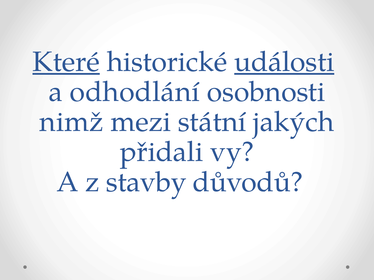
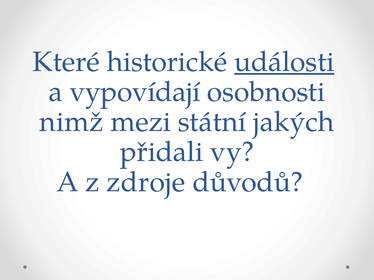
Které underline: present -> none
odhodlání: odhodlání -> vypovídají
stavby: stavby -> zdroje
